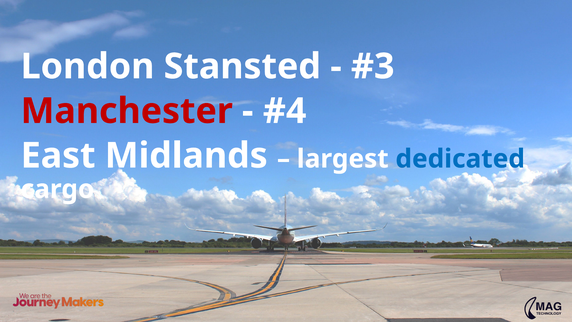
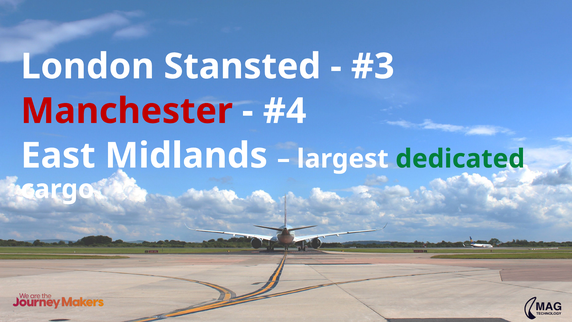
dedicated colour: blue -> green
